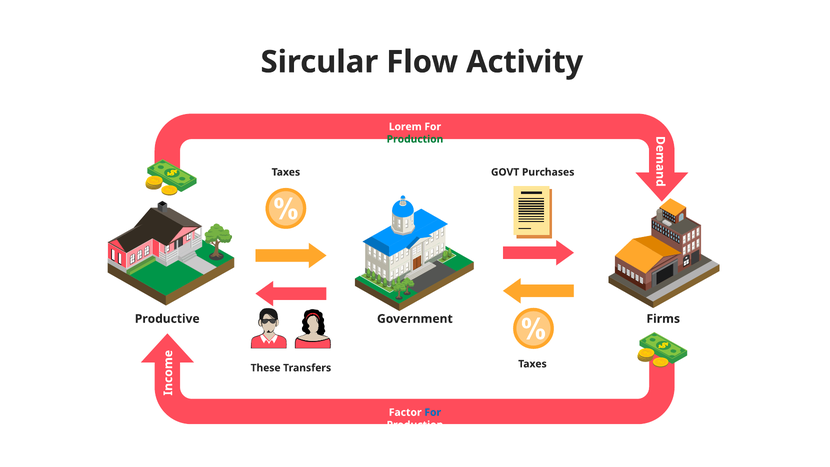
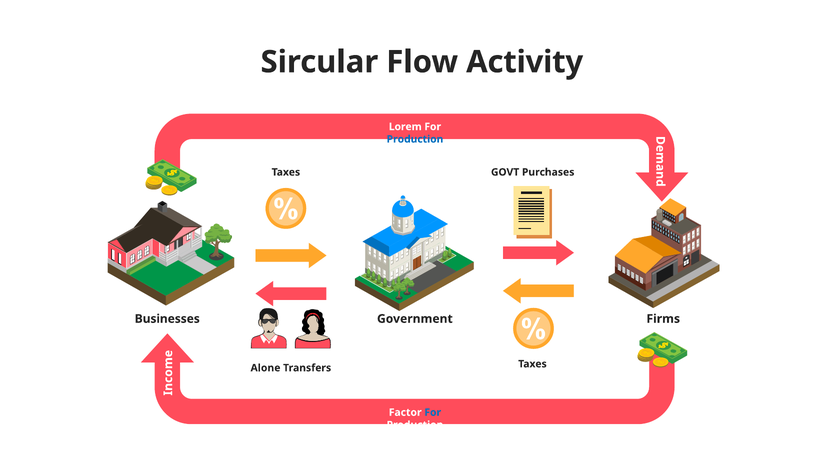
Production at (415, 139) colour: green -> blue
Productive: Productive -> Businesses
These: These -> Alone
